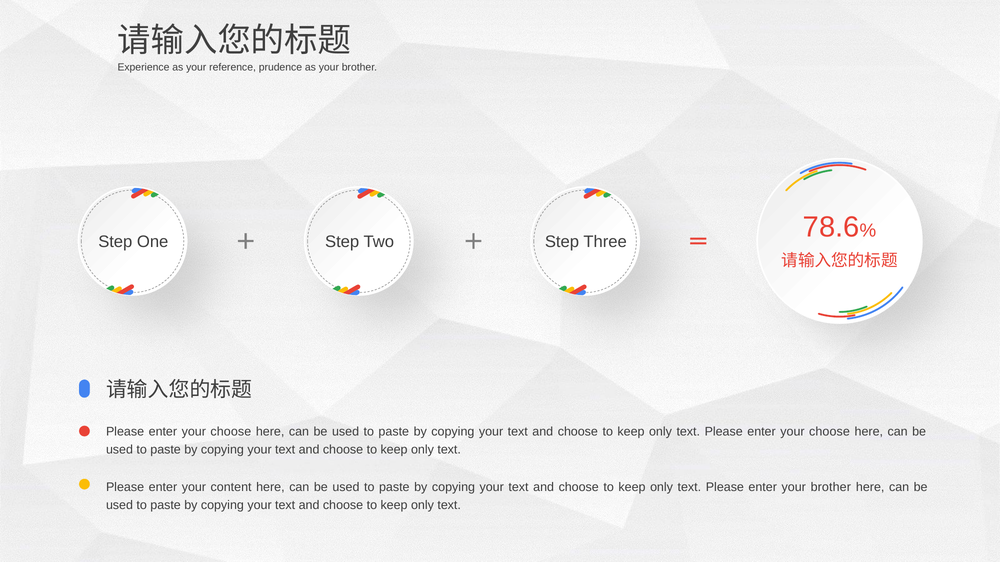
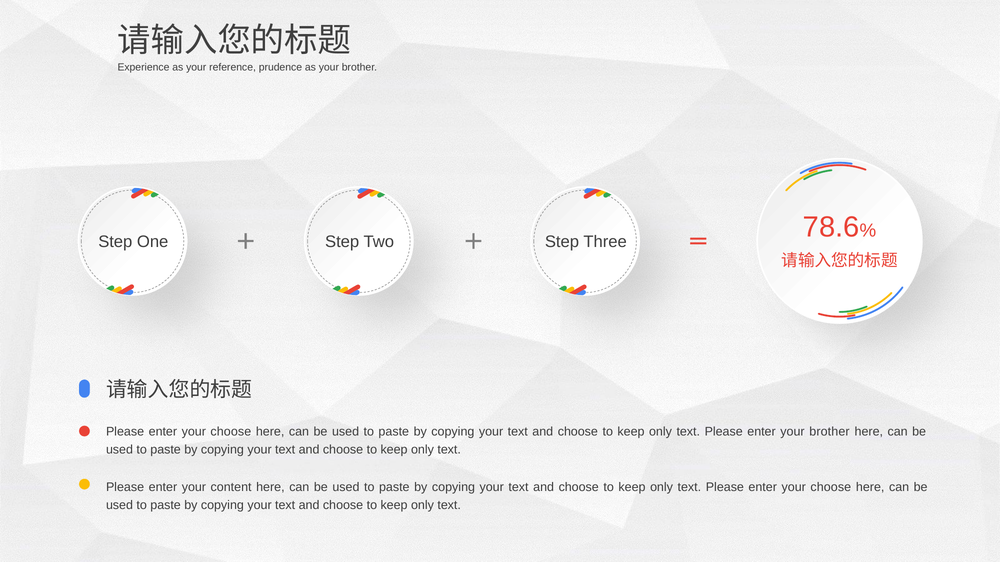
choose at (829, 432): choose -> brother
brother at (831, 487): brother -> choose
